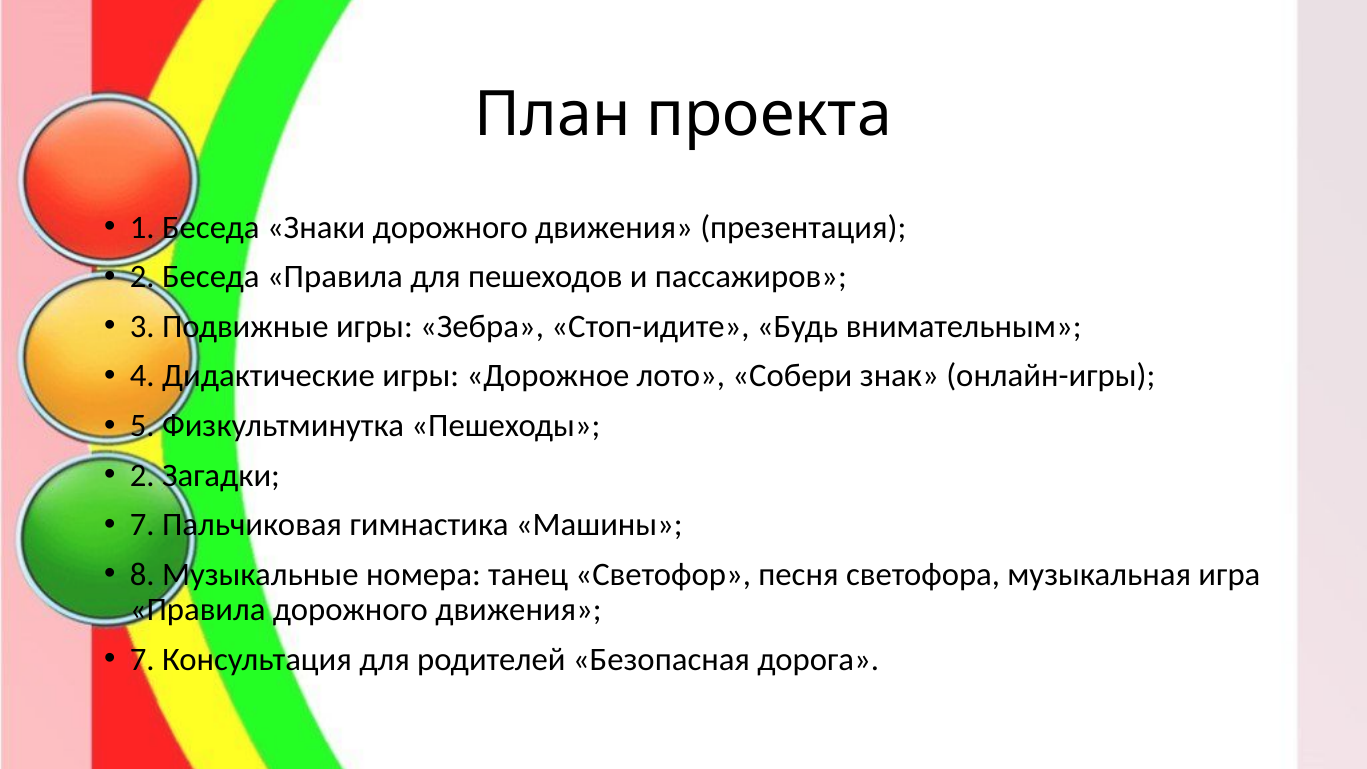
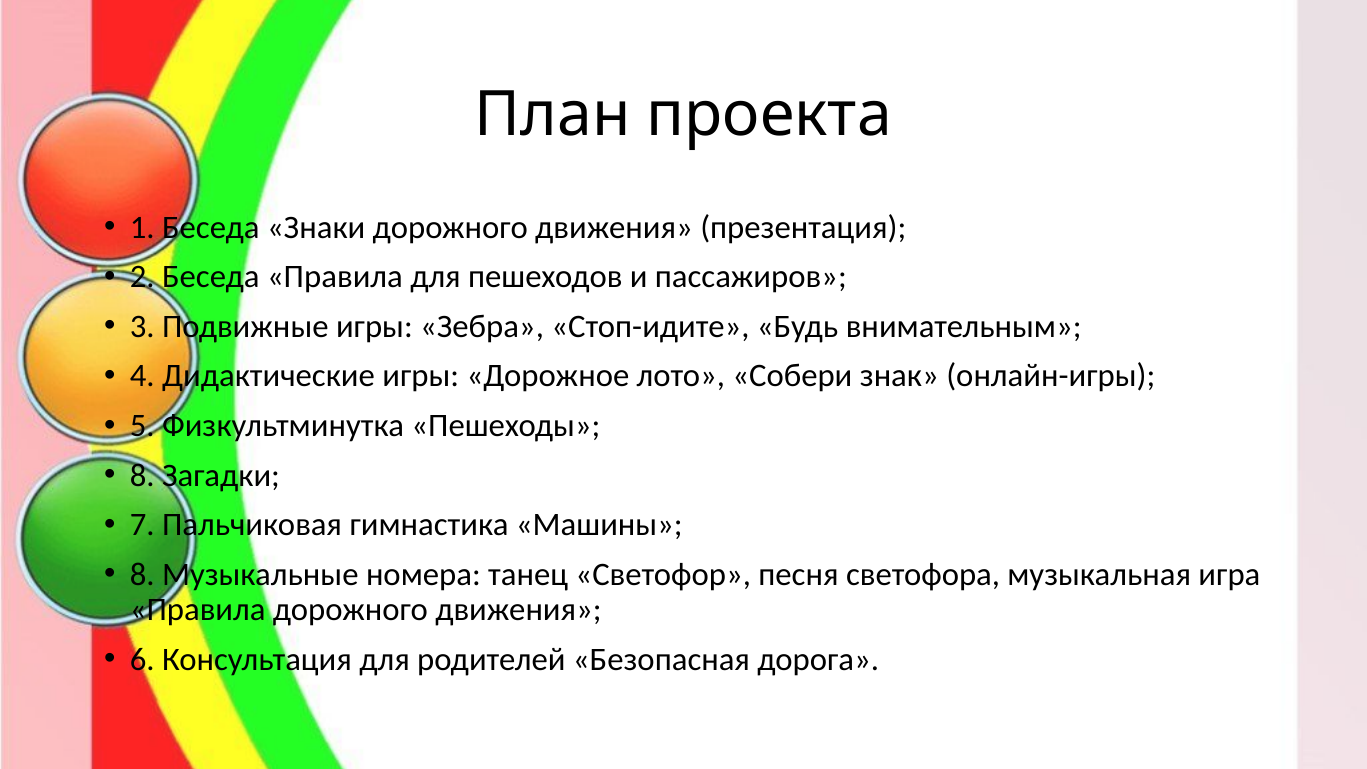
2 at (142, 475): 2 -> 8
7 at (142, 660): 7 -> 6
